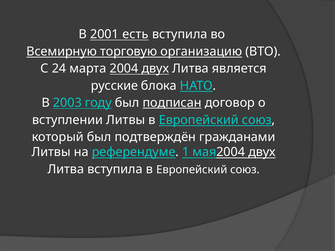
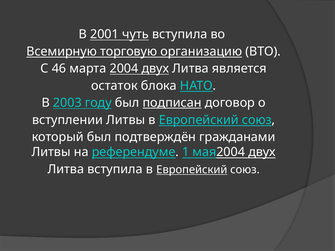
есть: есть -> чуть
24: 24 -> 46
русские: русские -> остаток
Европейский at (192, 170) underline: none -> present
